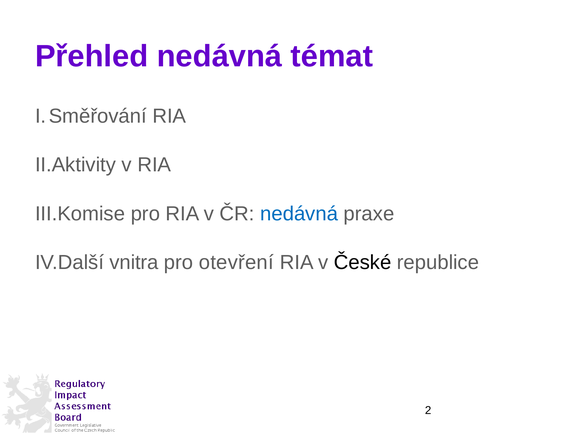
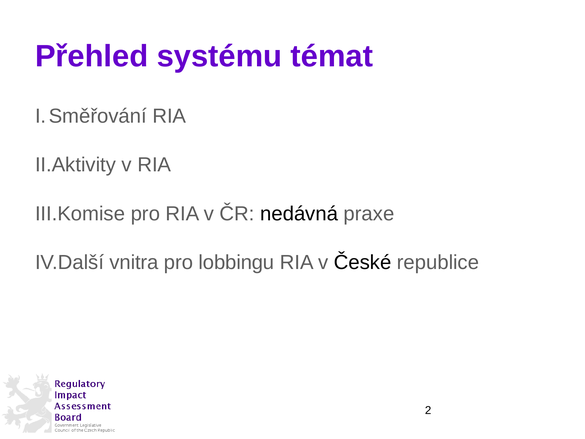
Přehled nedávná: nedávná -> systému
nedávná at (299, 214) colour: blue -> black
otevření: otevření -> lobbingu
